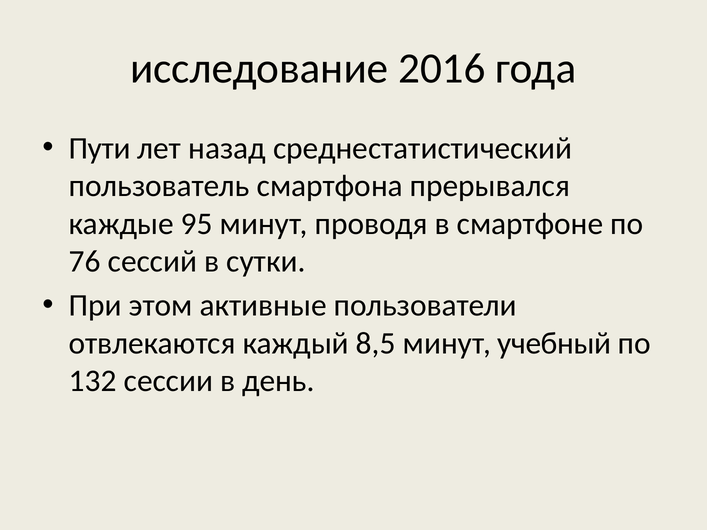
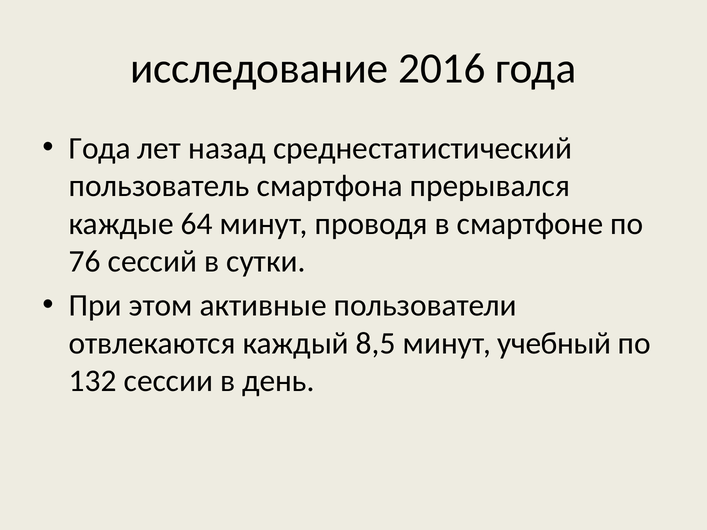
Пути at (100, 148): Пути -> Года
95: 95 -> 64
